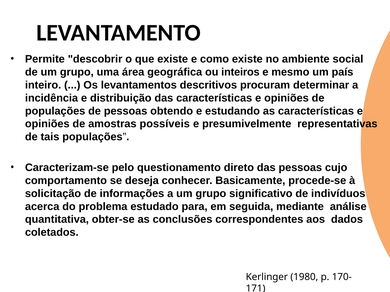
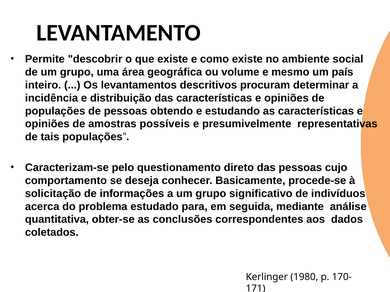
inteiros: inteiros -> volume
